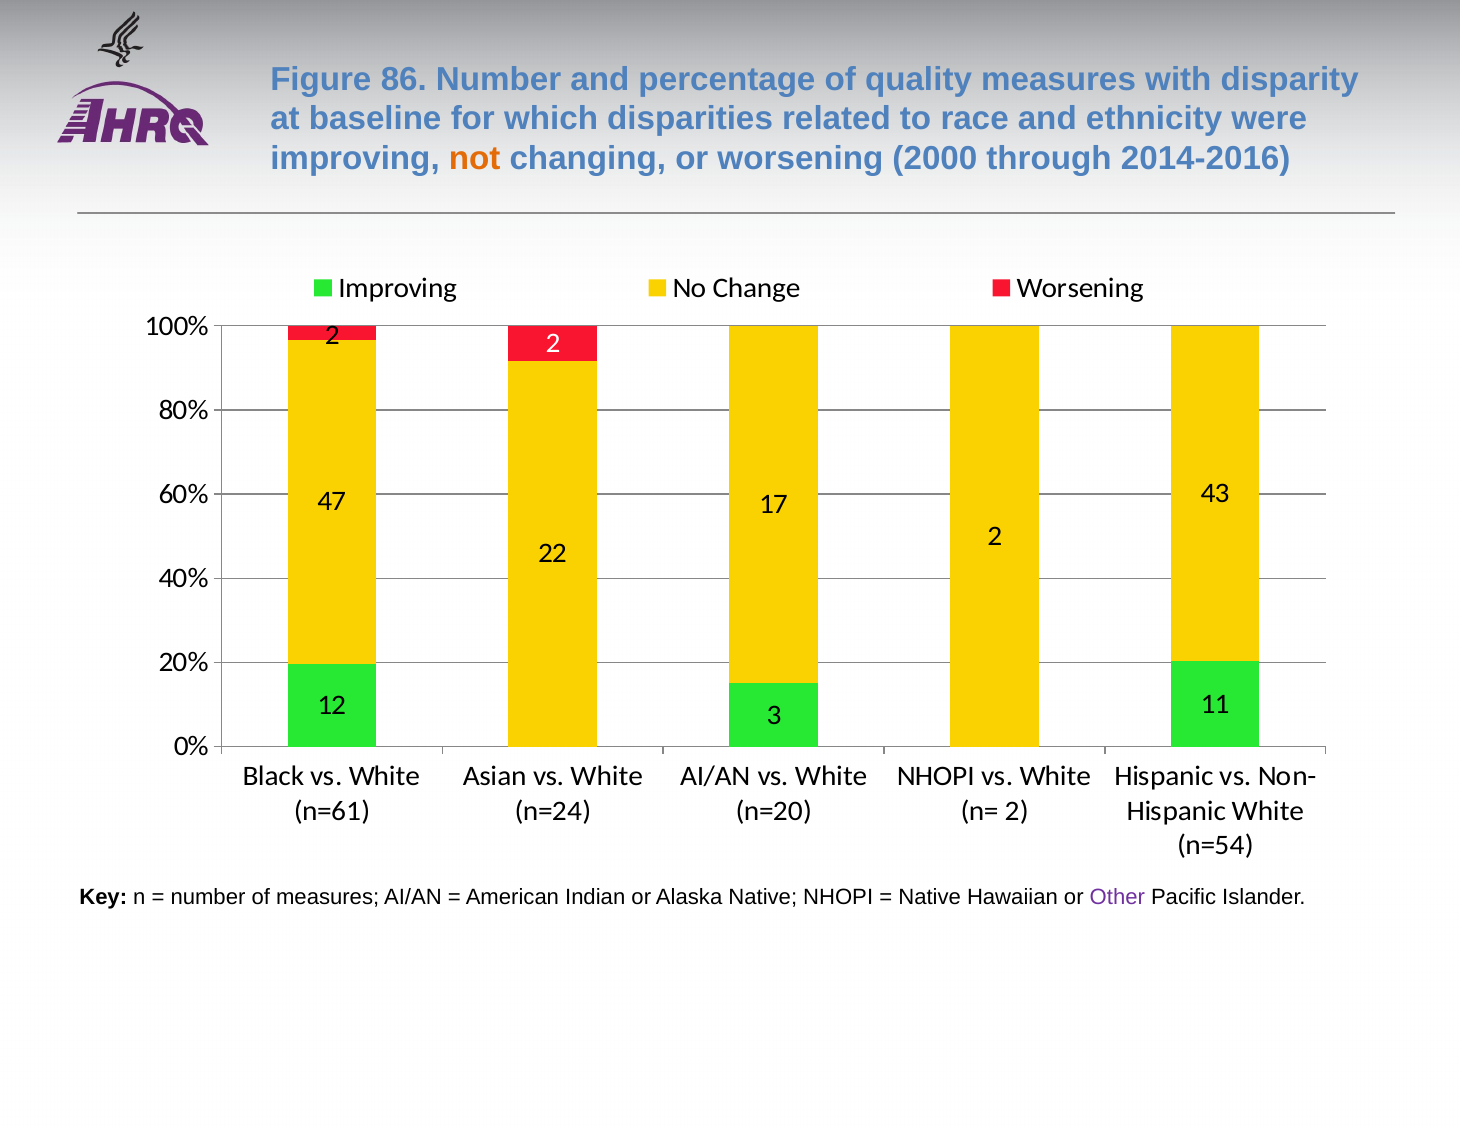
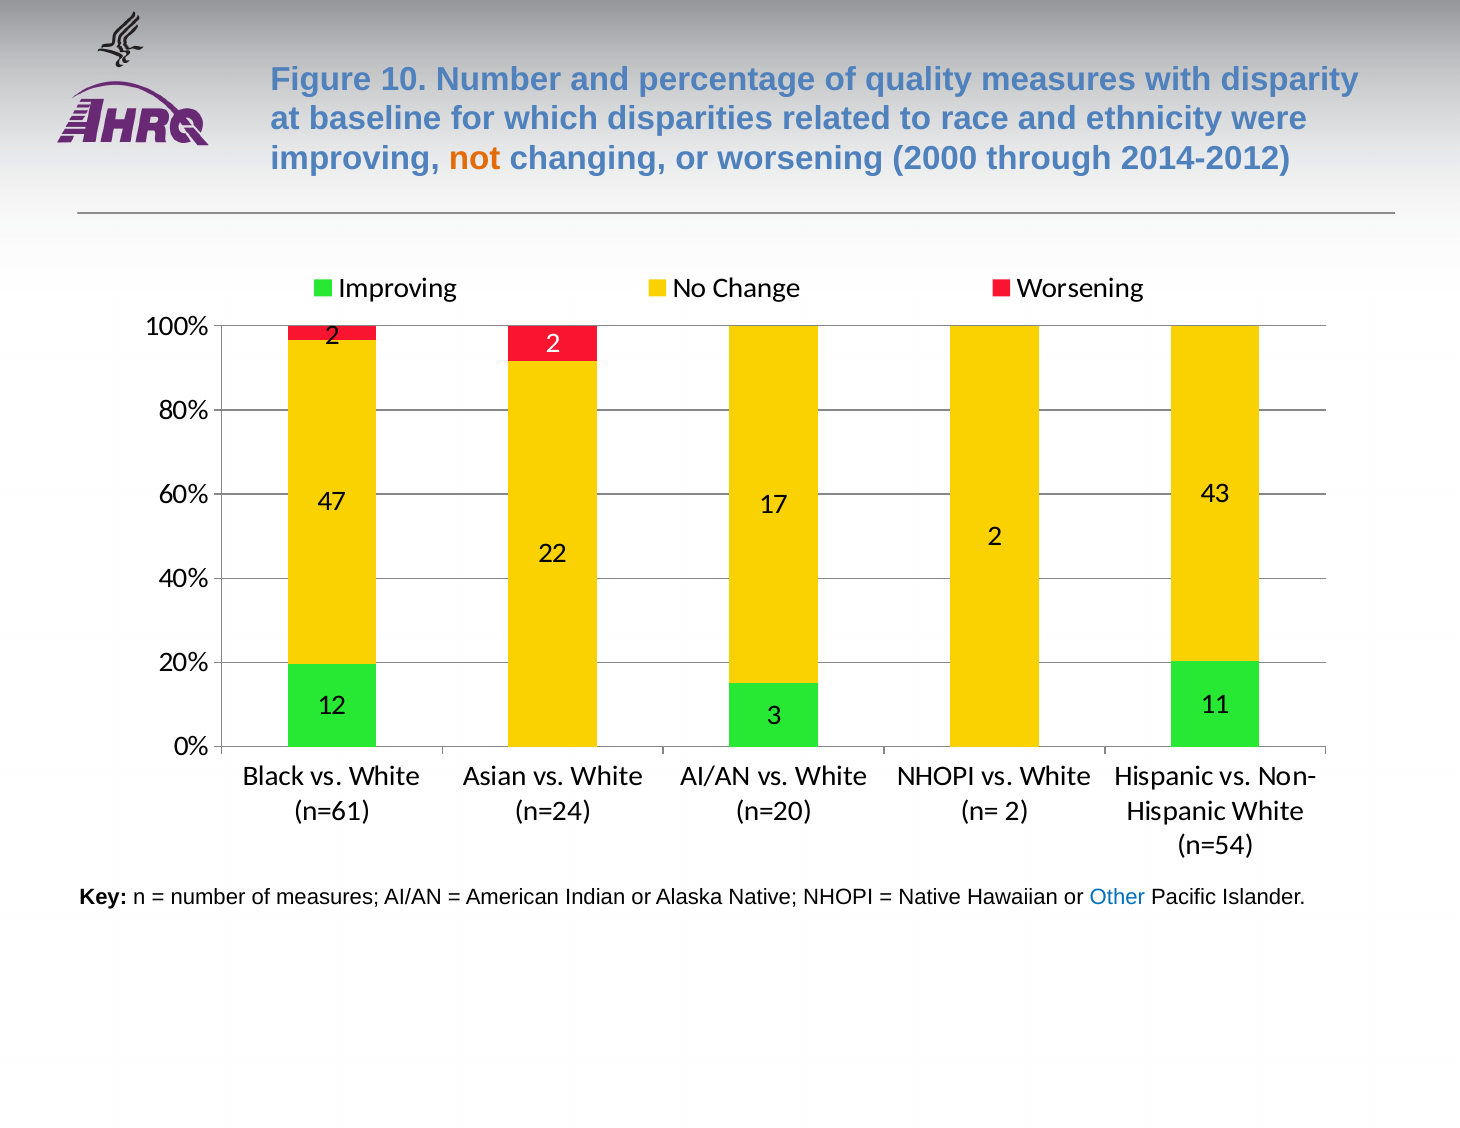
86: 86 -> 10
2014-2016: 2014-2016 -> 2014-2012
Other colour: purple -> blue
